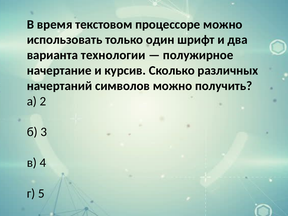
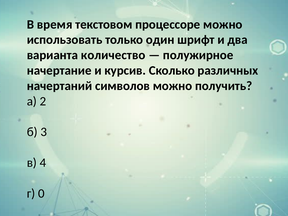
технологии: технологии -> количество
5: 5 -> 0
